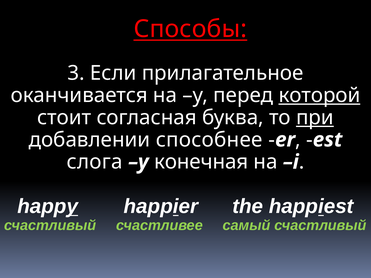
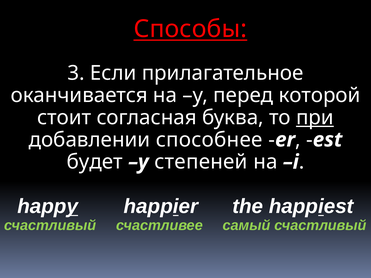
которой underline: present -> none
слога: слога -> будет
конечная: конечная -> степеней
